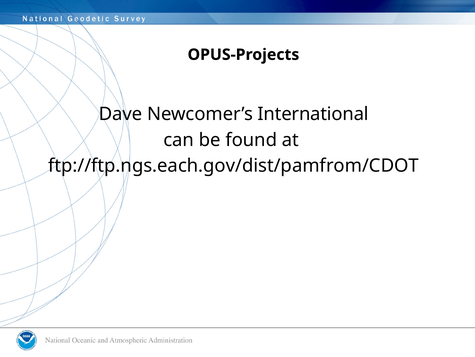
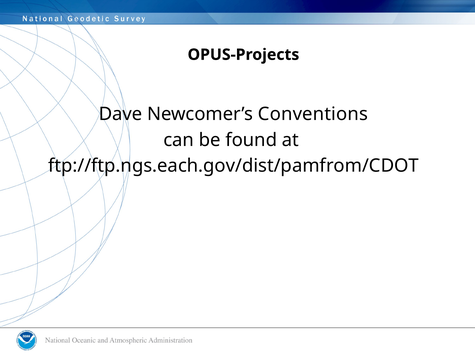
International: International -> Conventions
